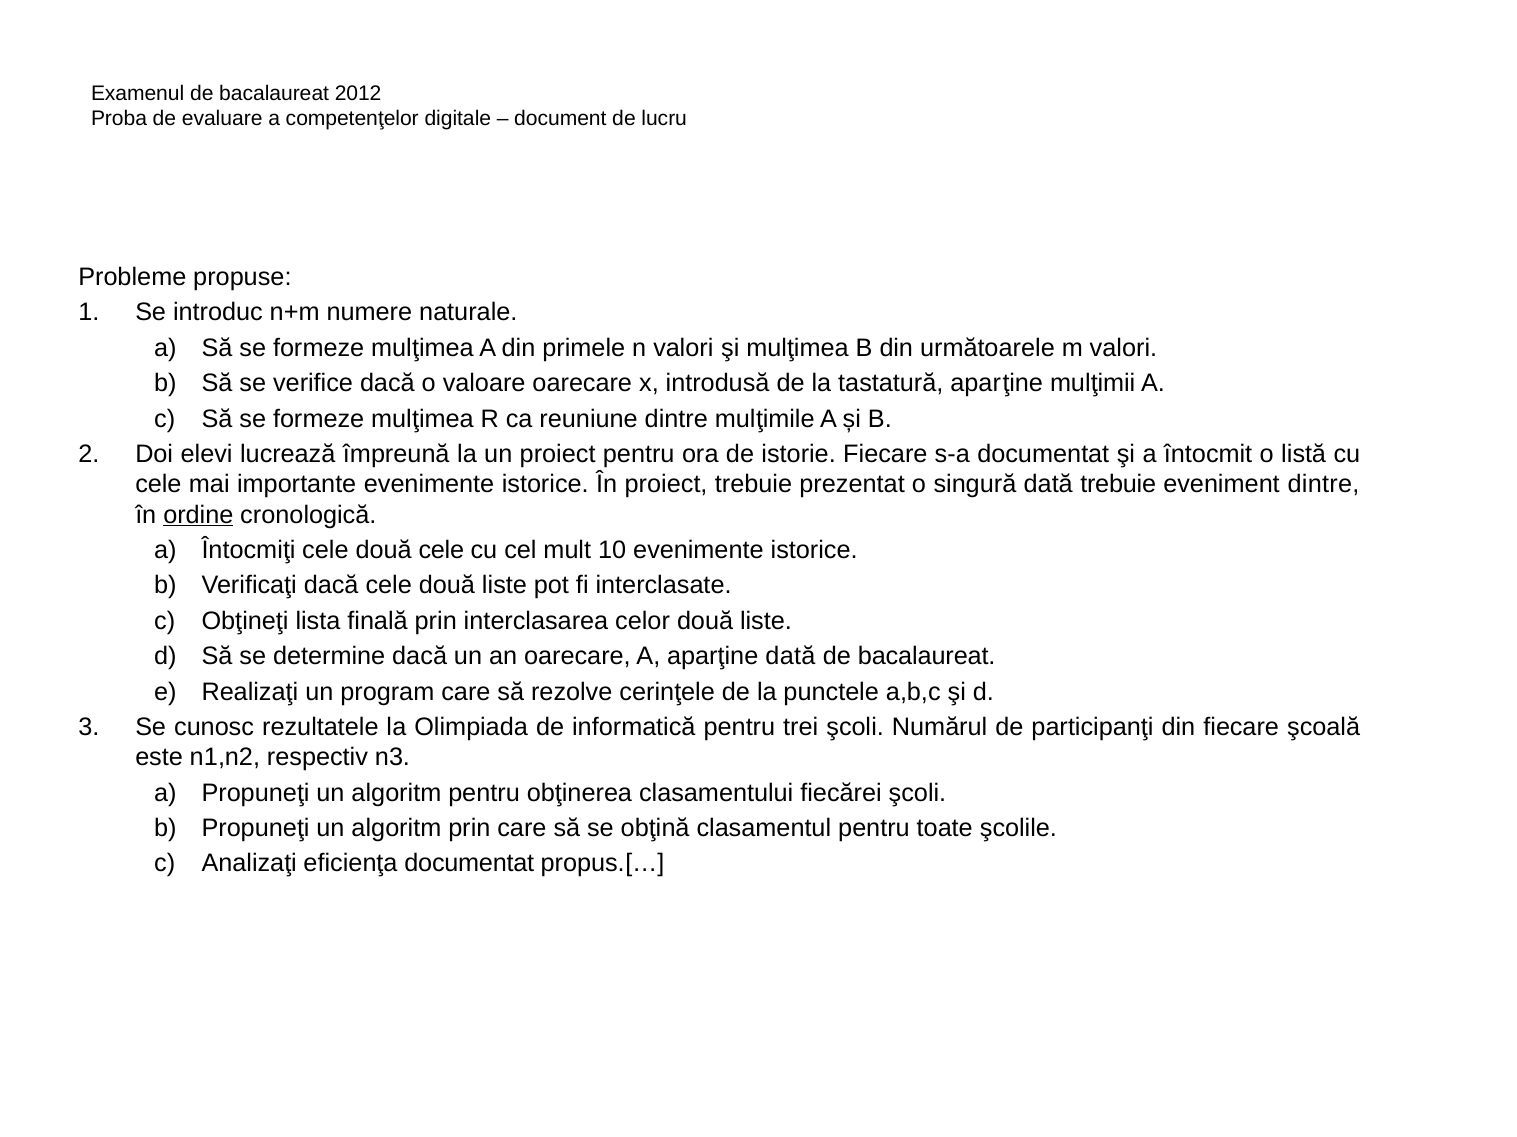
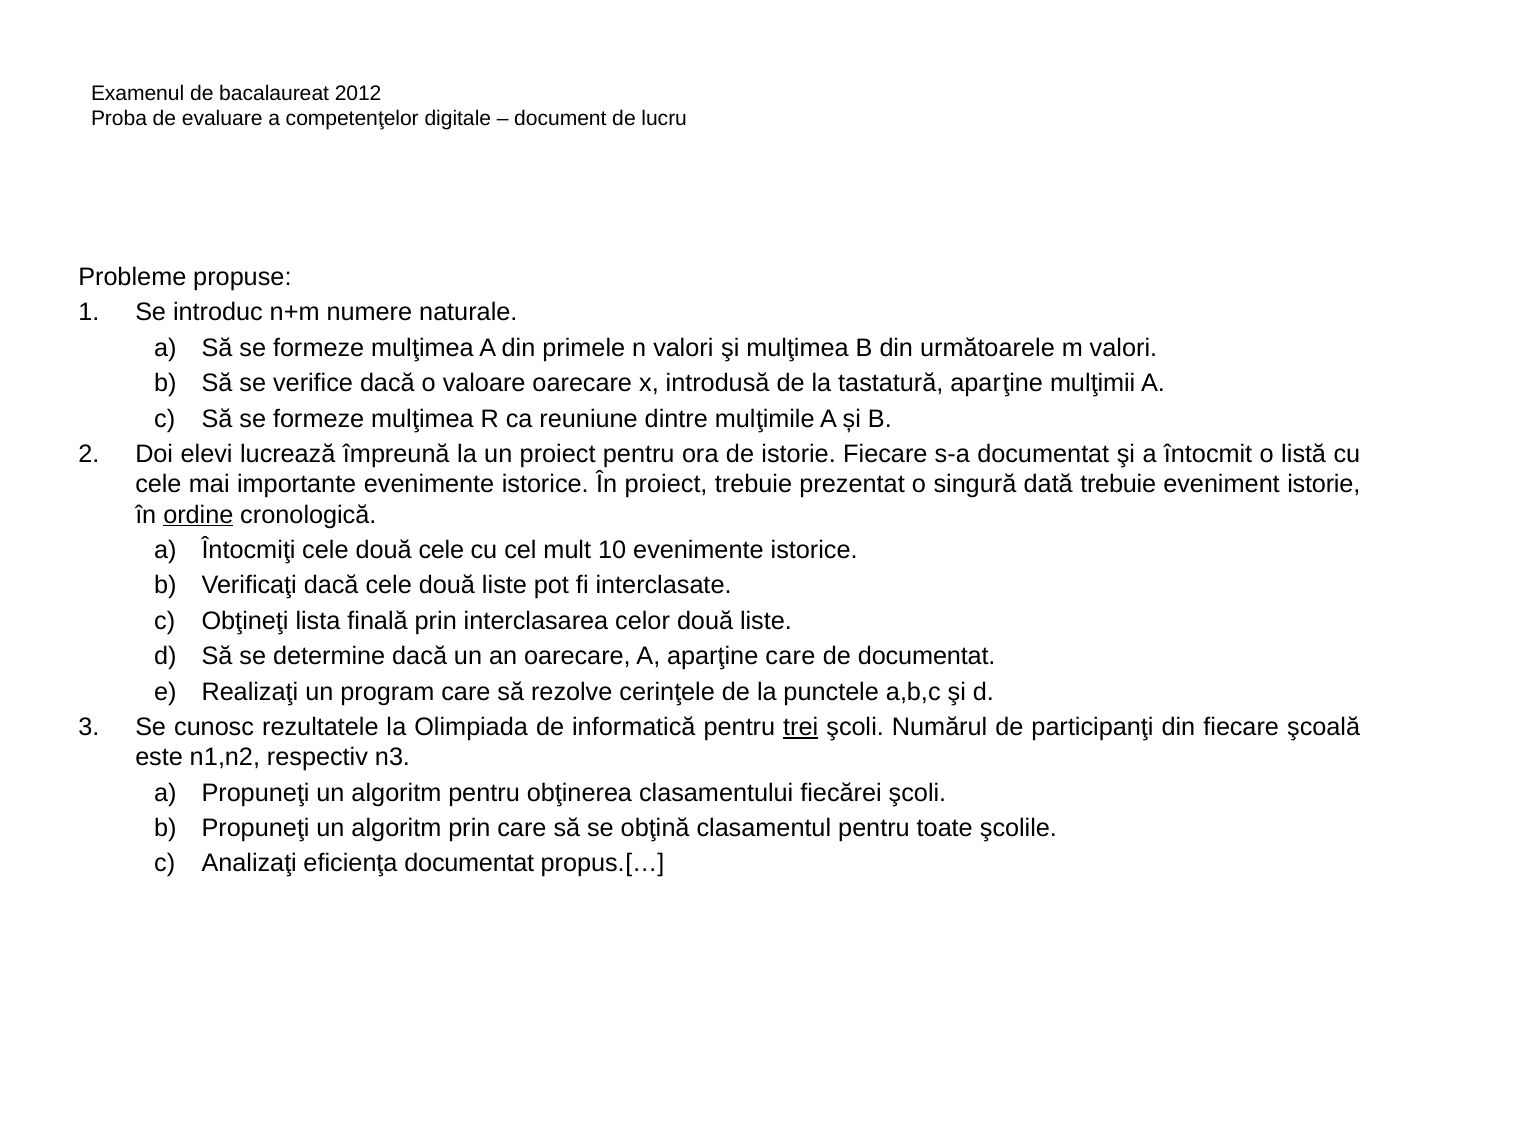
eveniment dintre: dintre -> istorie
aparţine dată: dată -> care
bacalaureat at (927, 657): bacalaureat -> documentat
trei underline: none -> present
